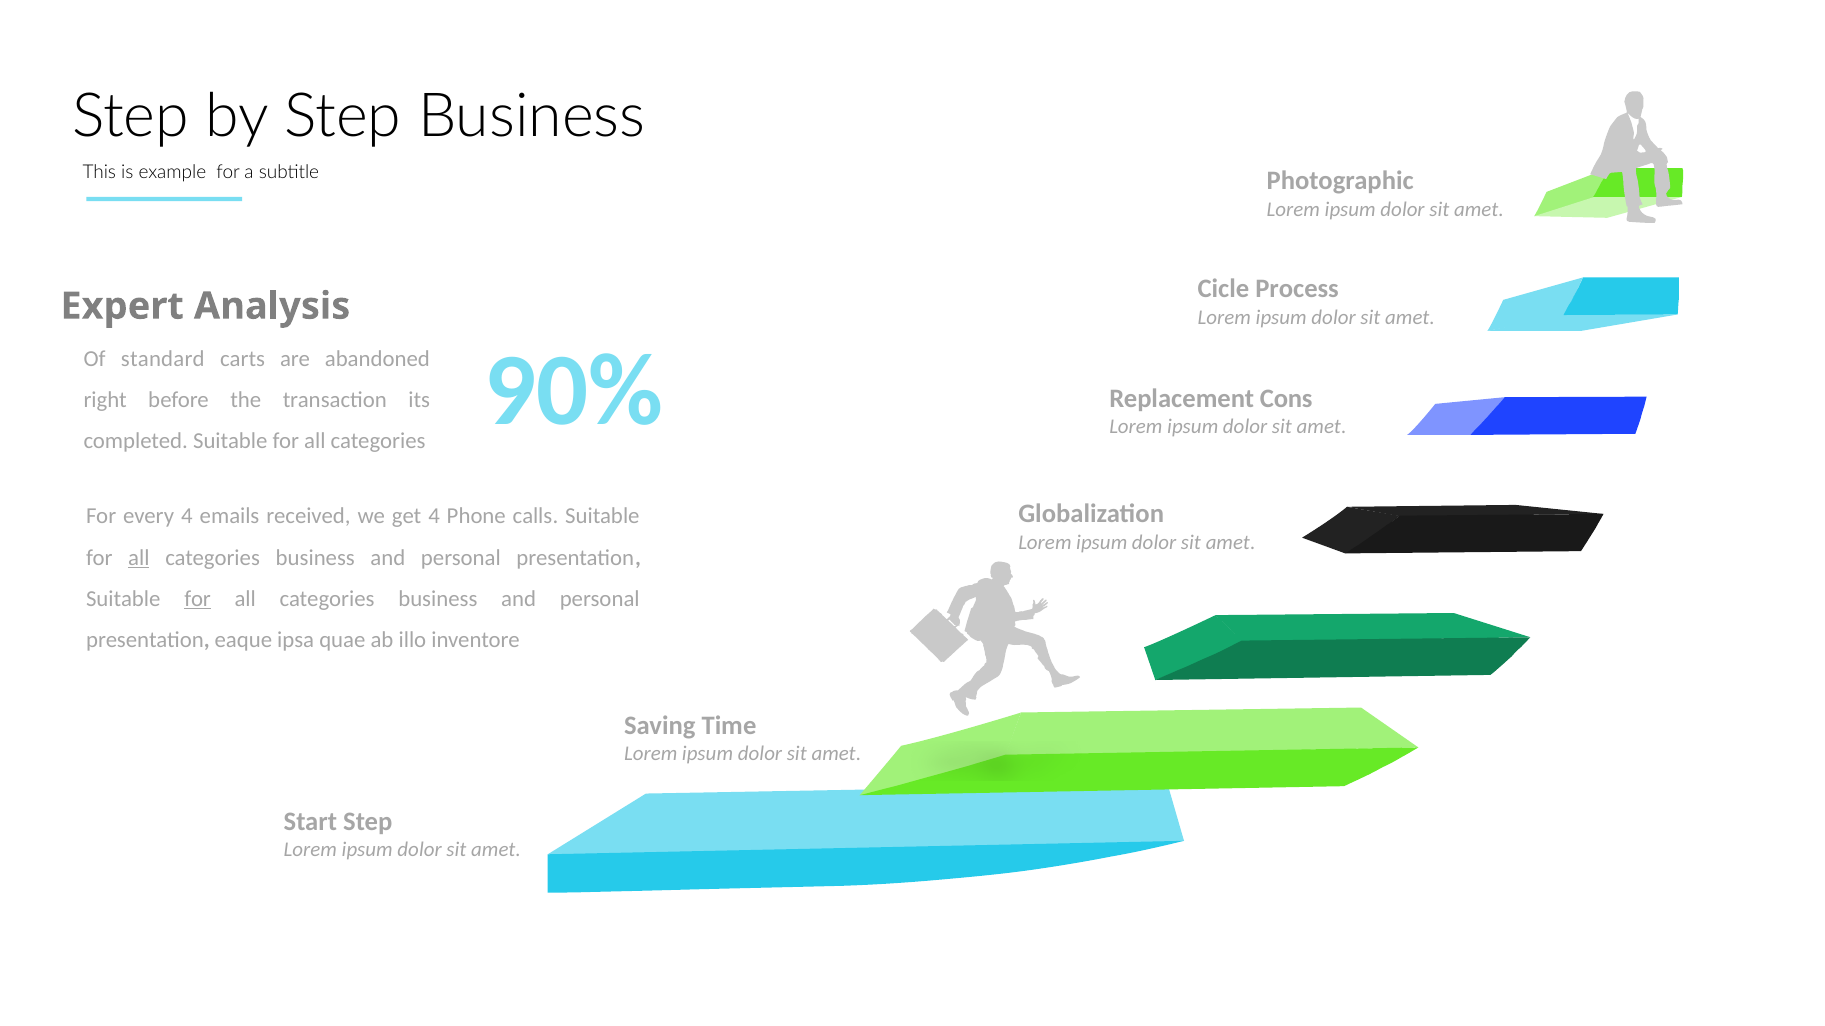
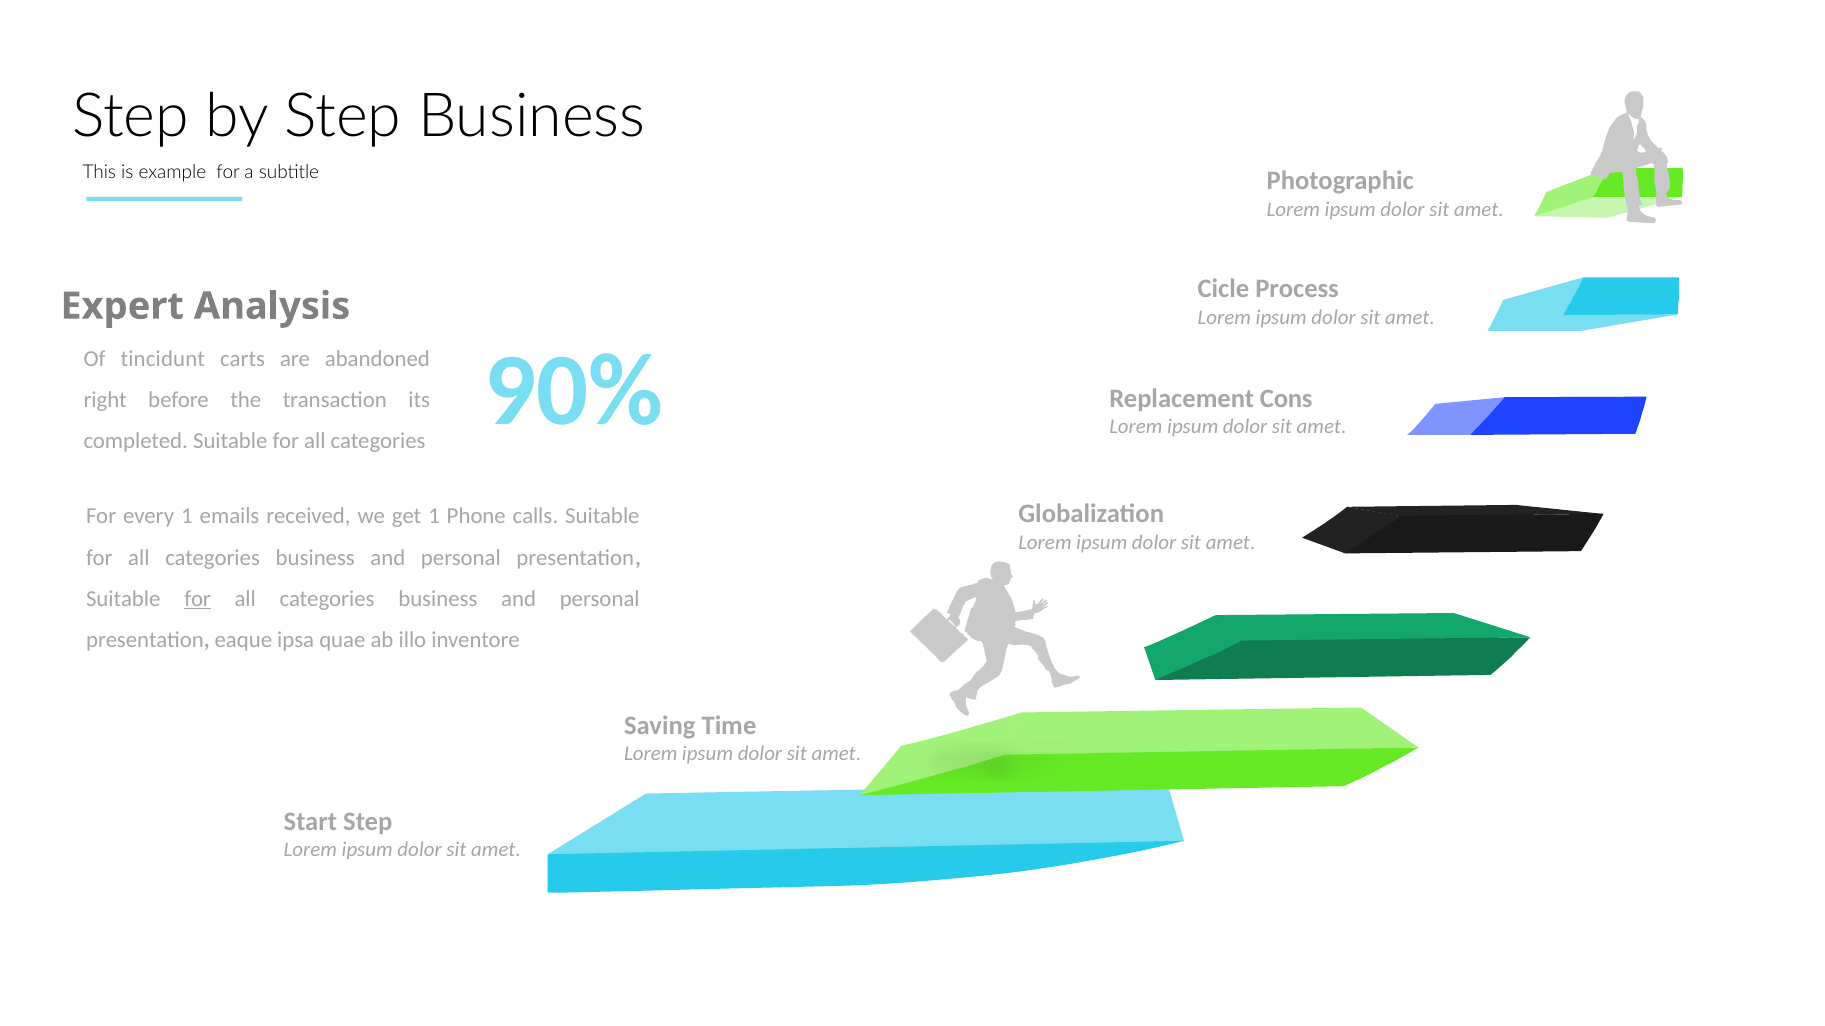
standard: standard -> tincidunt
every 4: 4 -> 1
get 4: 4 -> 1
all at (139, 558) underline: present -> none
